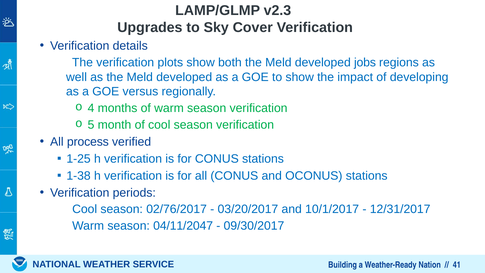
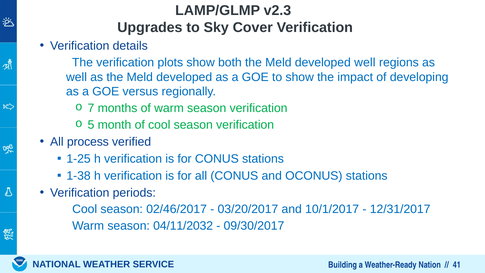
developed jobs: jobs -> well
4: 4 -> 7
02/76/2017: 02/76/2017 -> 02/46/2017
04/11/2047: 04/11/2047 -> 04/11/2032
